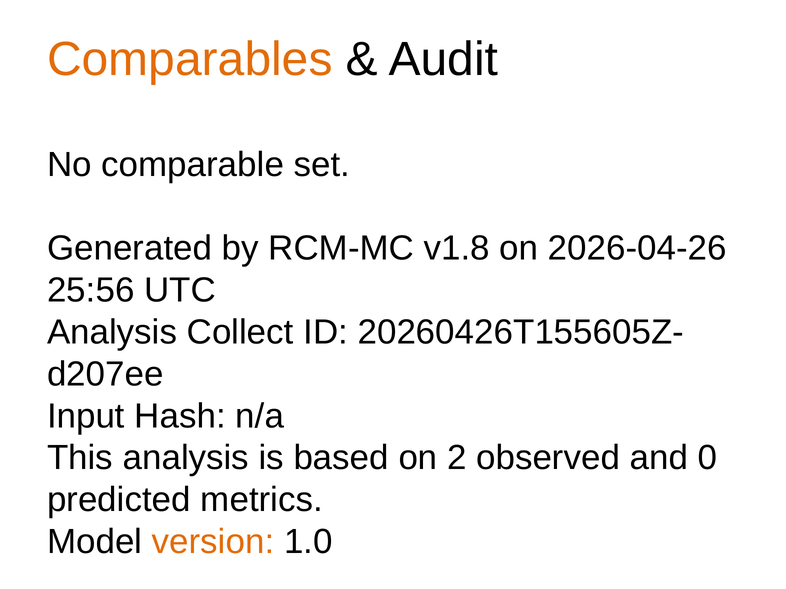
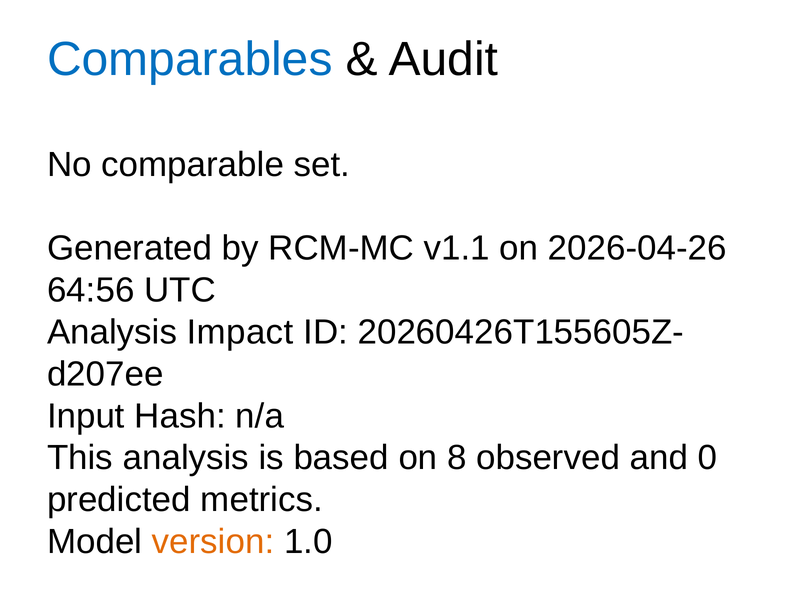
Comparables colour: orange -> blue
v1.8: v1.8 -> v1.1
25:56: 25:56 -> 64:56
Collect: Collect -> Impact
2: 2 -> 8
